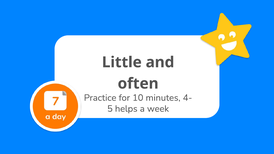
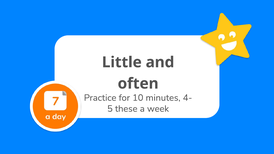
helps: helps -> these
